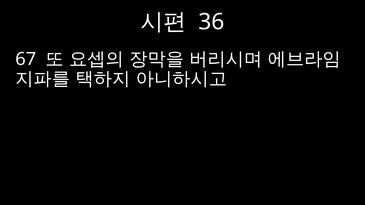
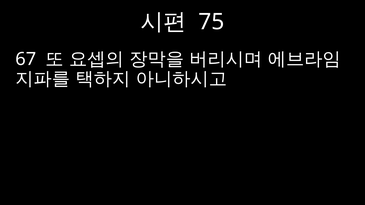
36: 36 -> 75
